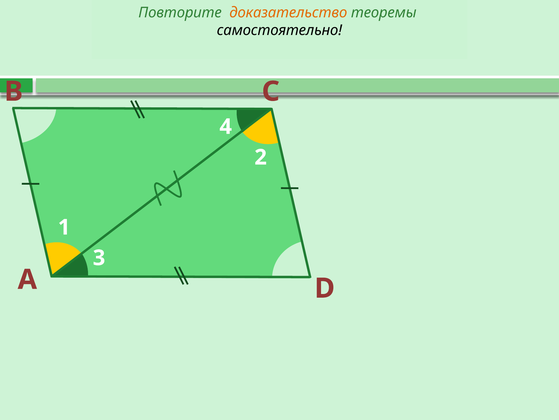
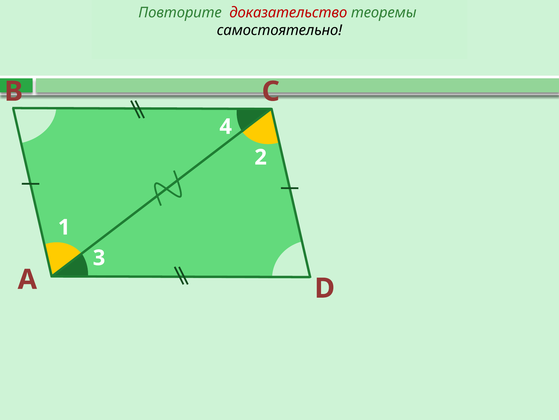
доказательство colour: orange -> red
